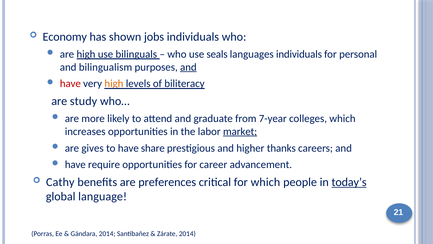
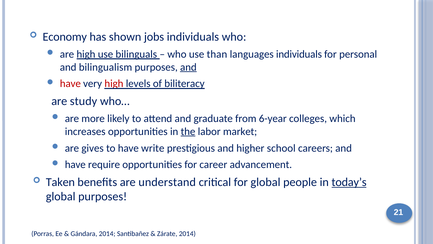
seals: seals -> than
high at (114, 84) colour: orange -> red
7-year: 7-year -> 6-year
the underline: none -> present
market underline: present -> none
share: share -> write
thanks: thanks -> school
Cathy: Cathy -> Taken
preferences: preferences -> understand
for which: which -> global
global language: language -> purposes
